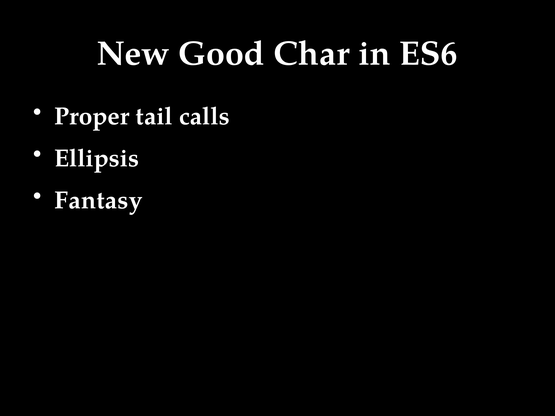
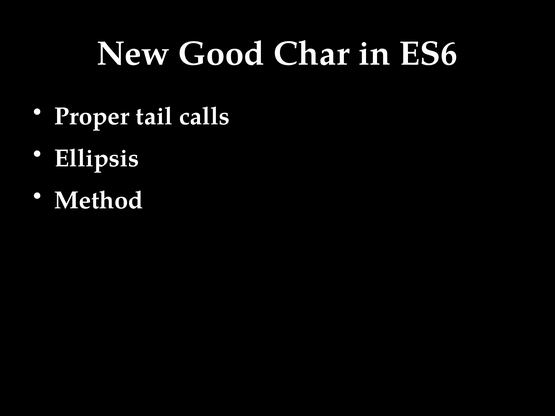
Fantasy: Fantasy -> Method
